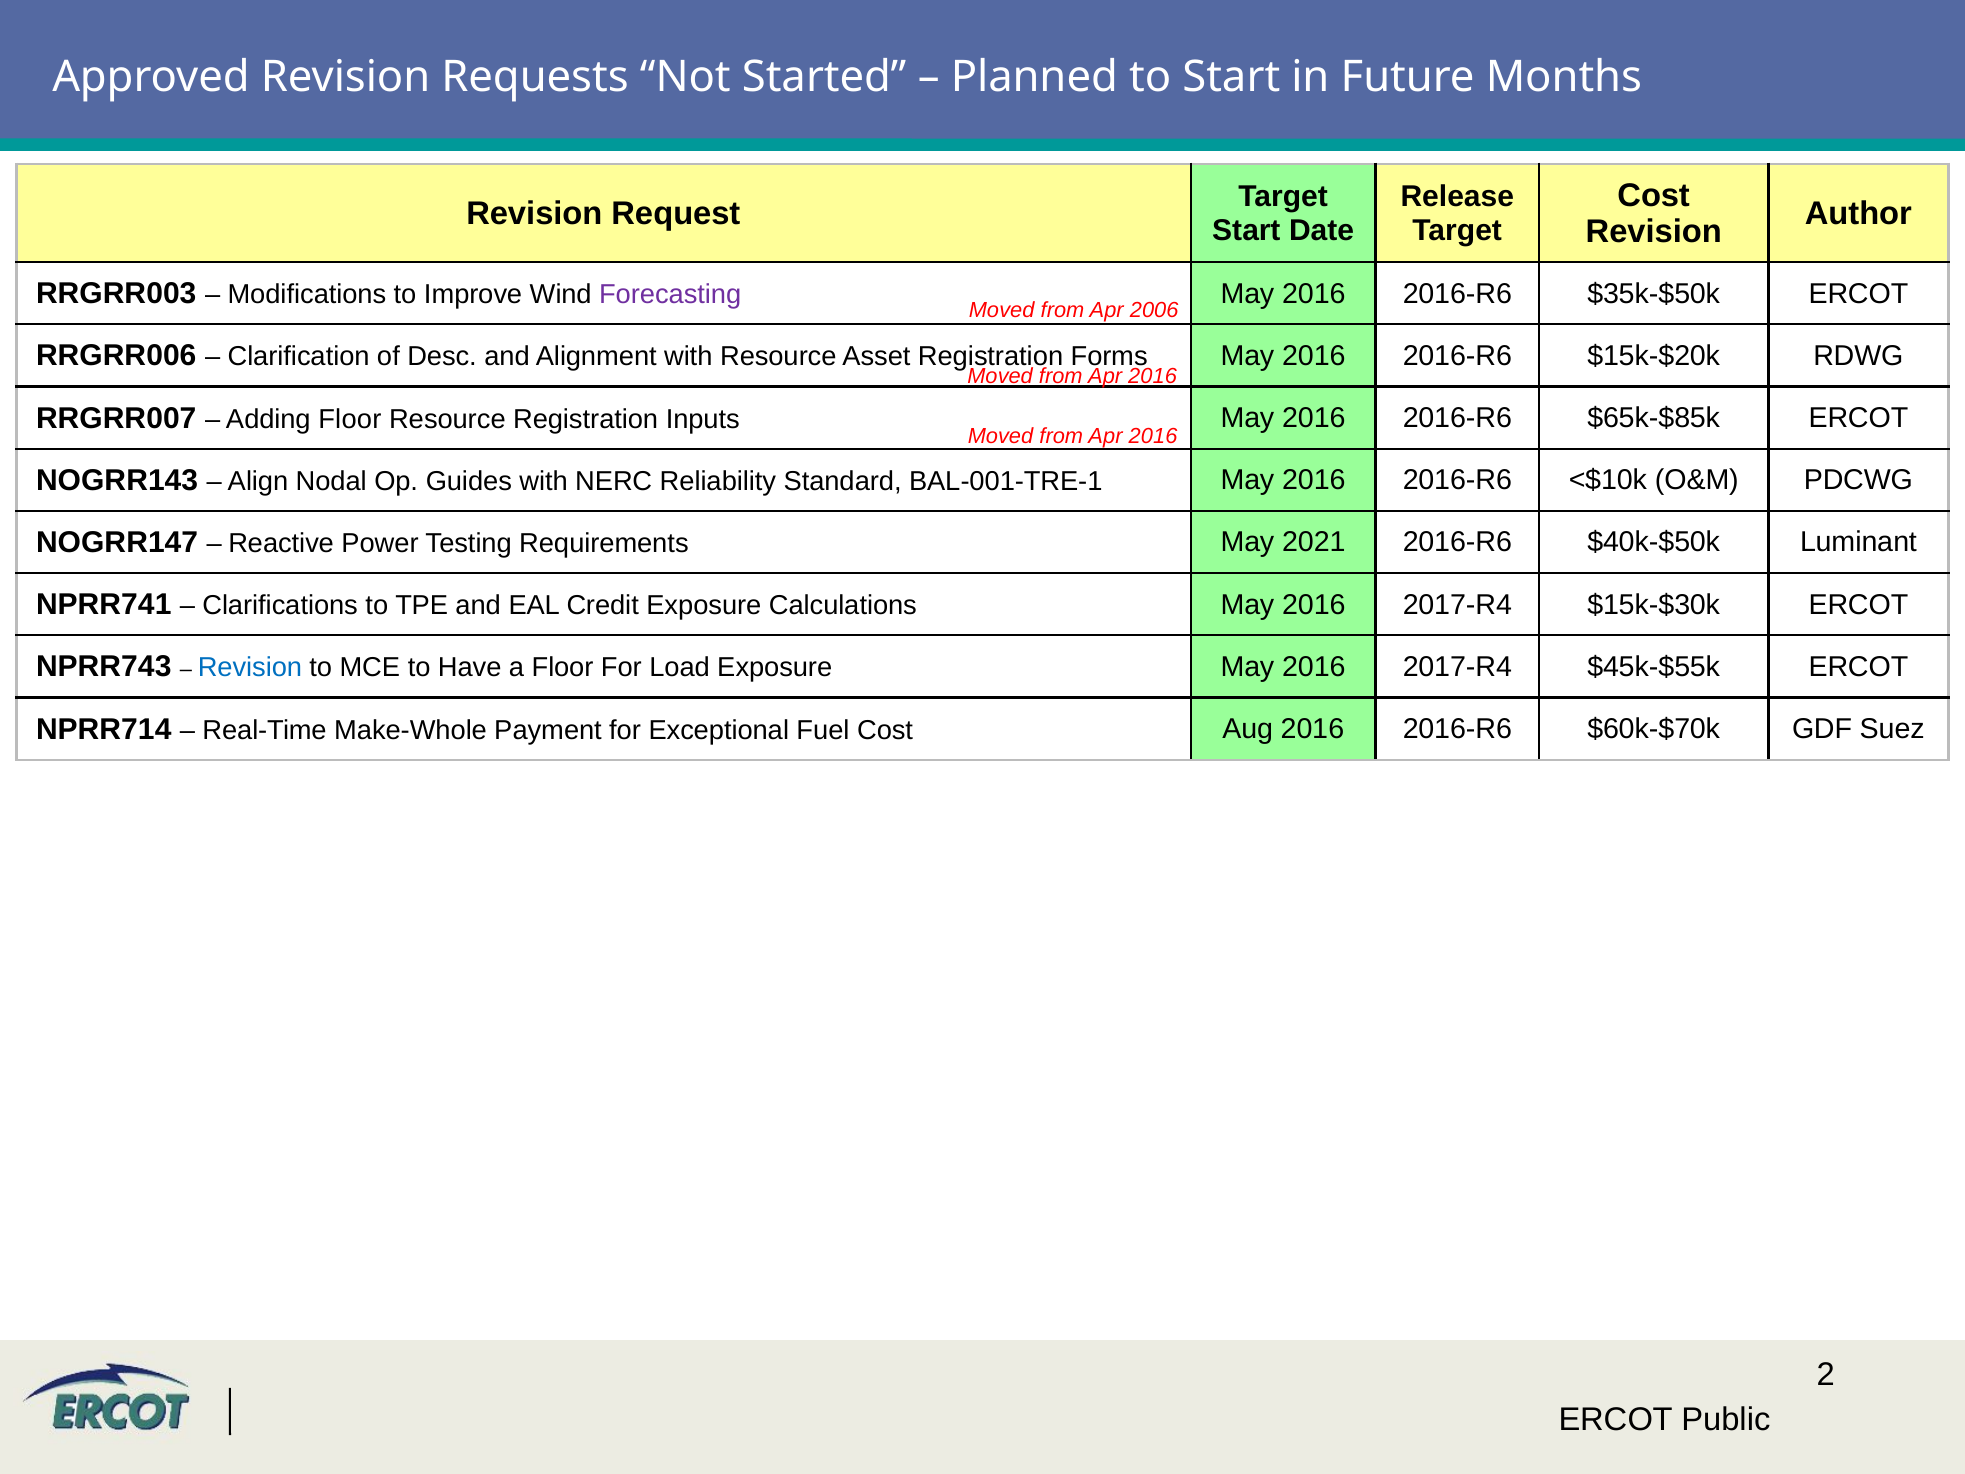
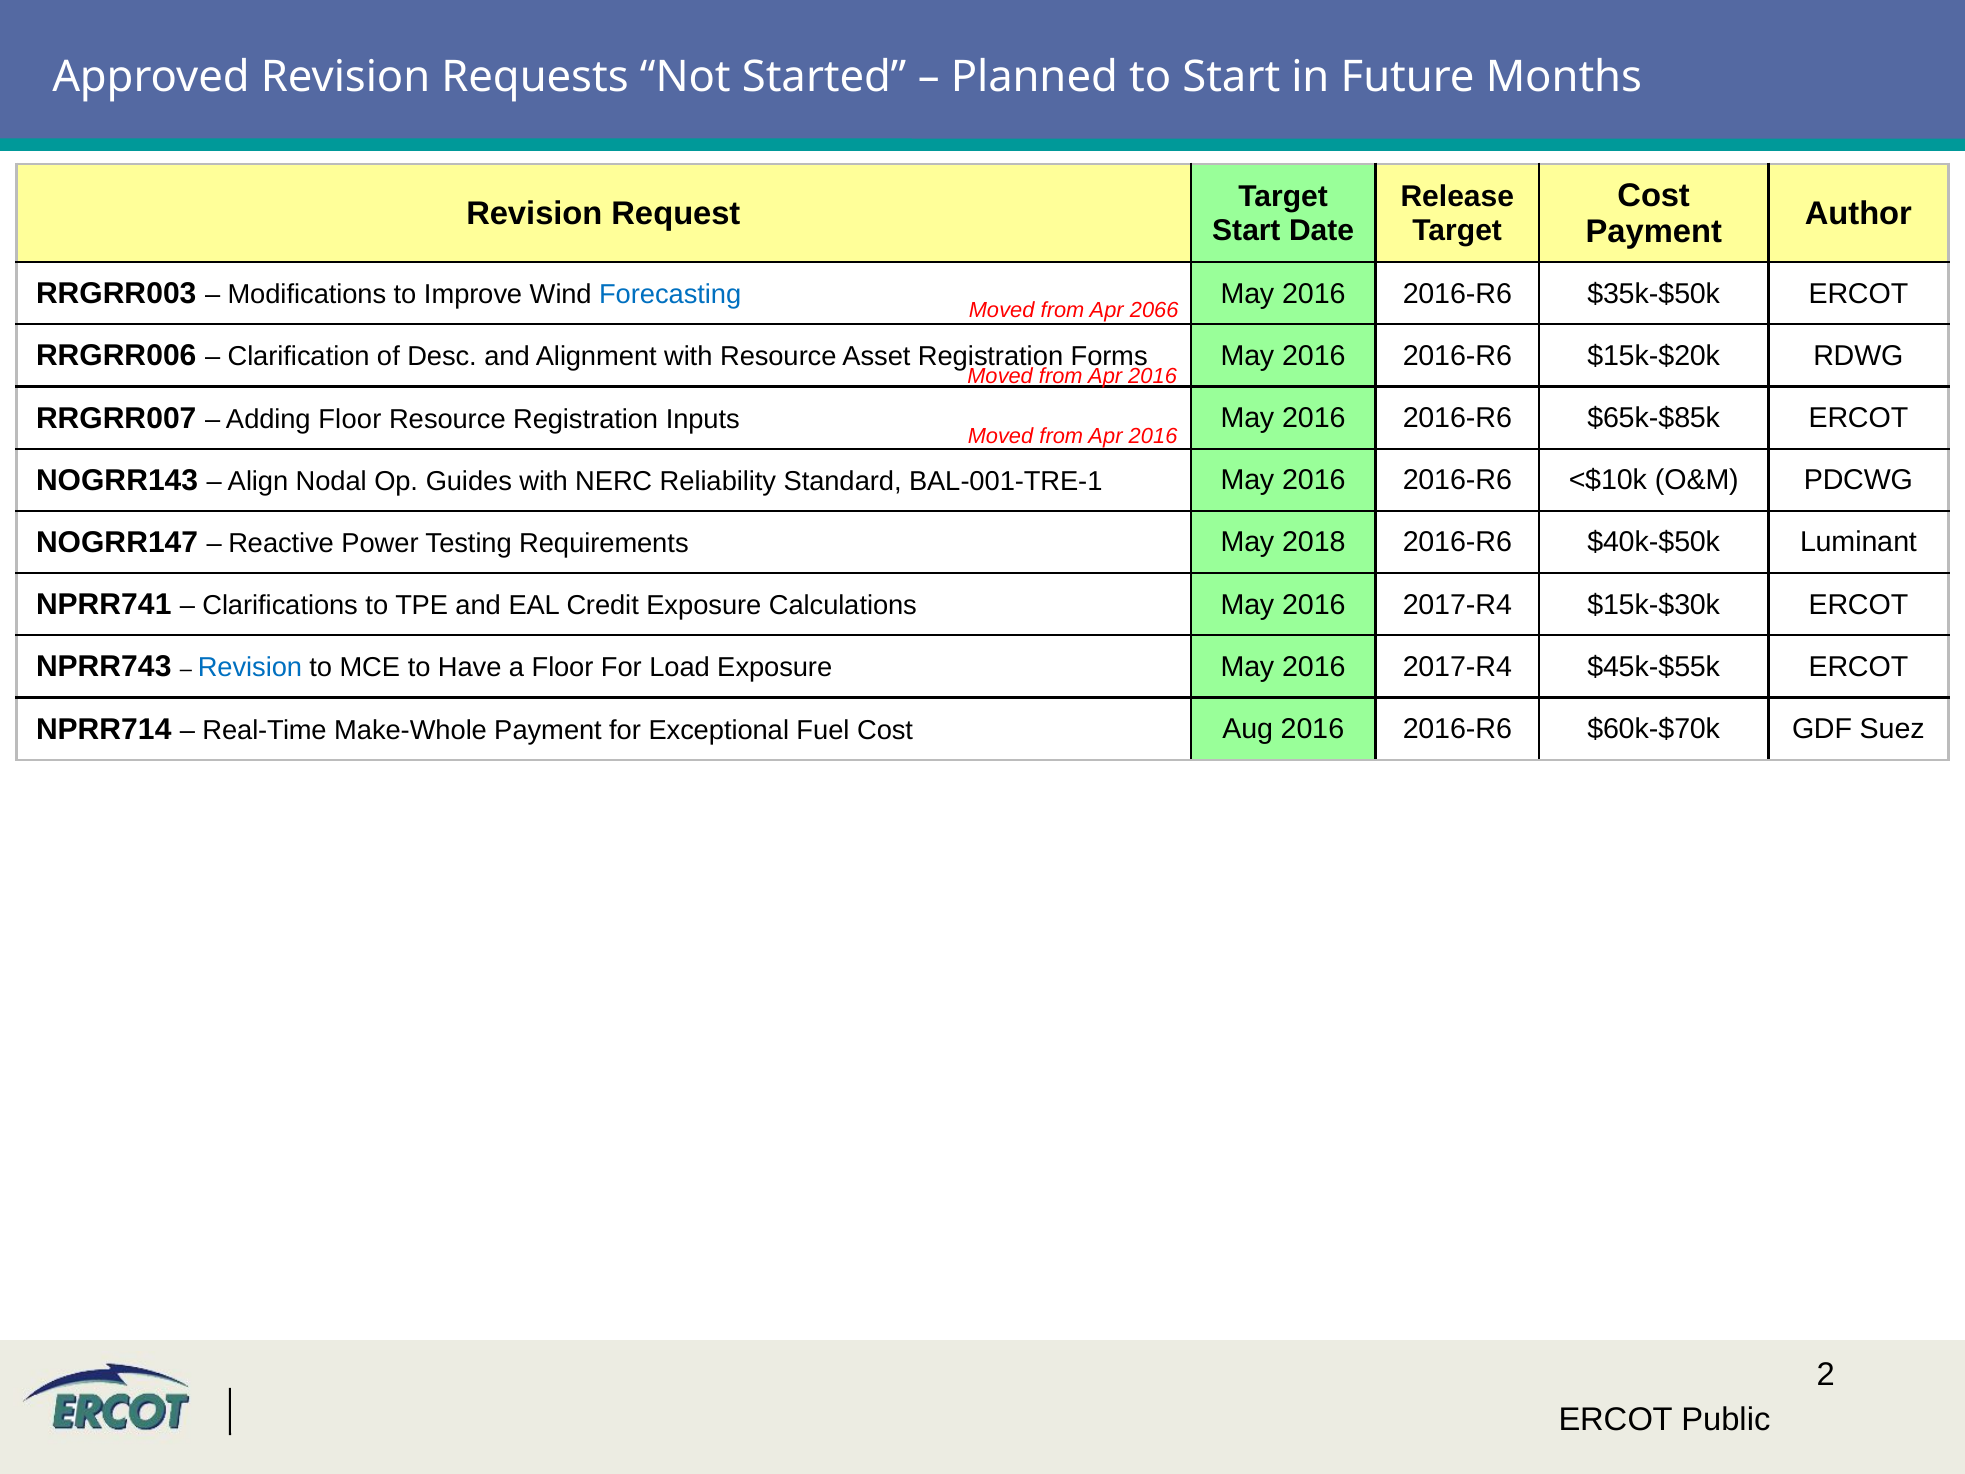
Revision at (1654, 232): Revision -> Payment
Forecasting colour: purple -> blue
2006: 2006 -> 2066
2021: 2021 -> 2018
